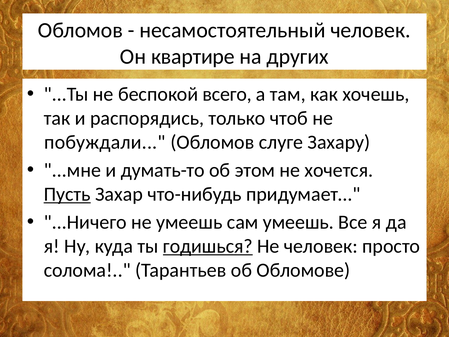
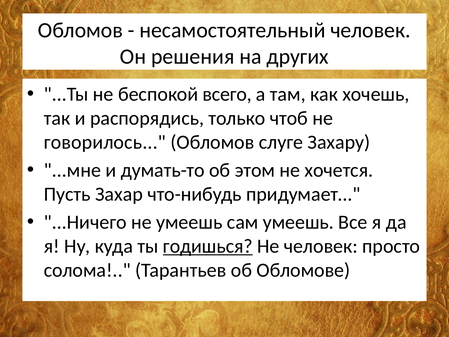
квартире: квартире -> решения
побуждали: побуждали -> говорилось
Пусть underline: present -> none
